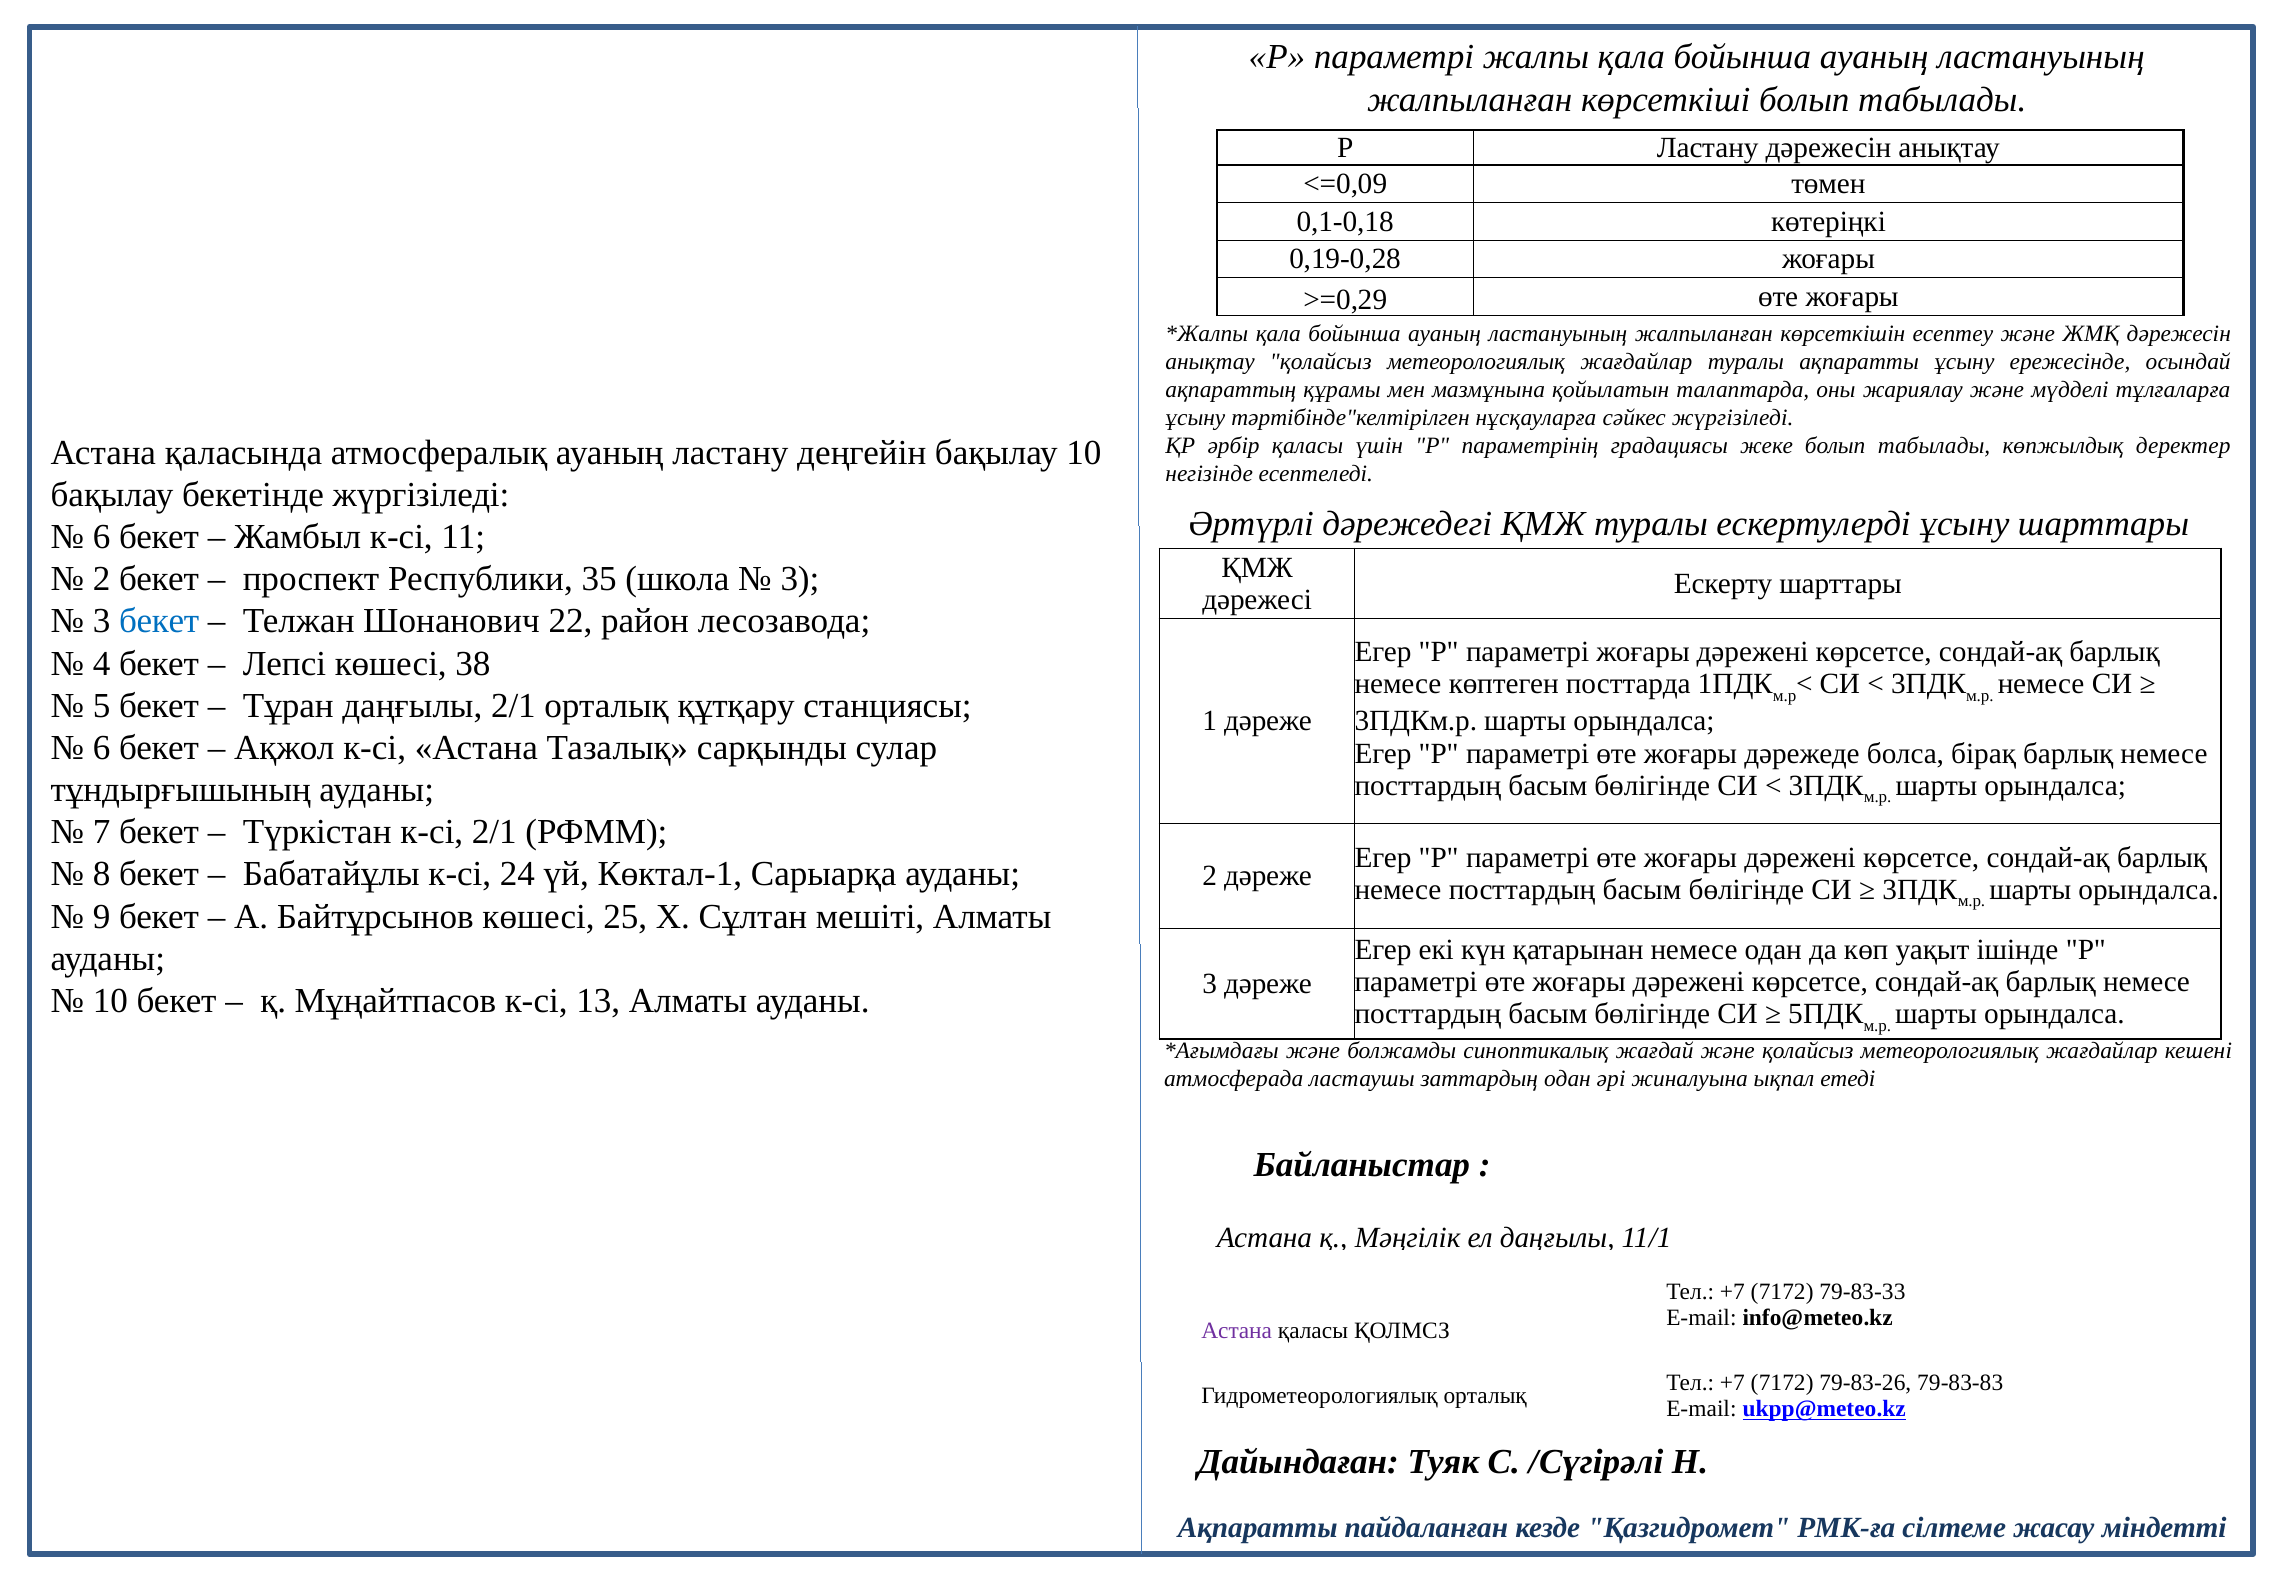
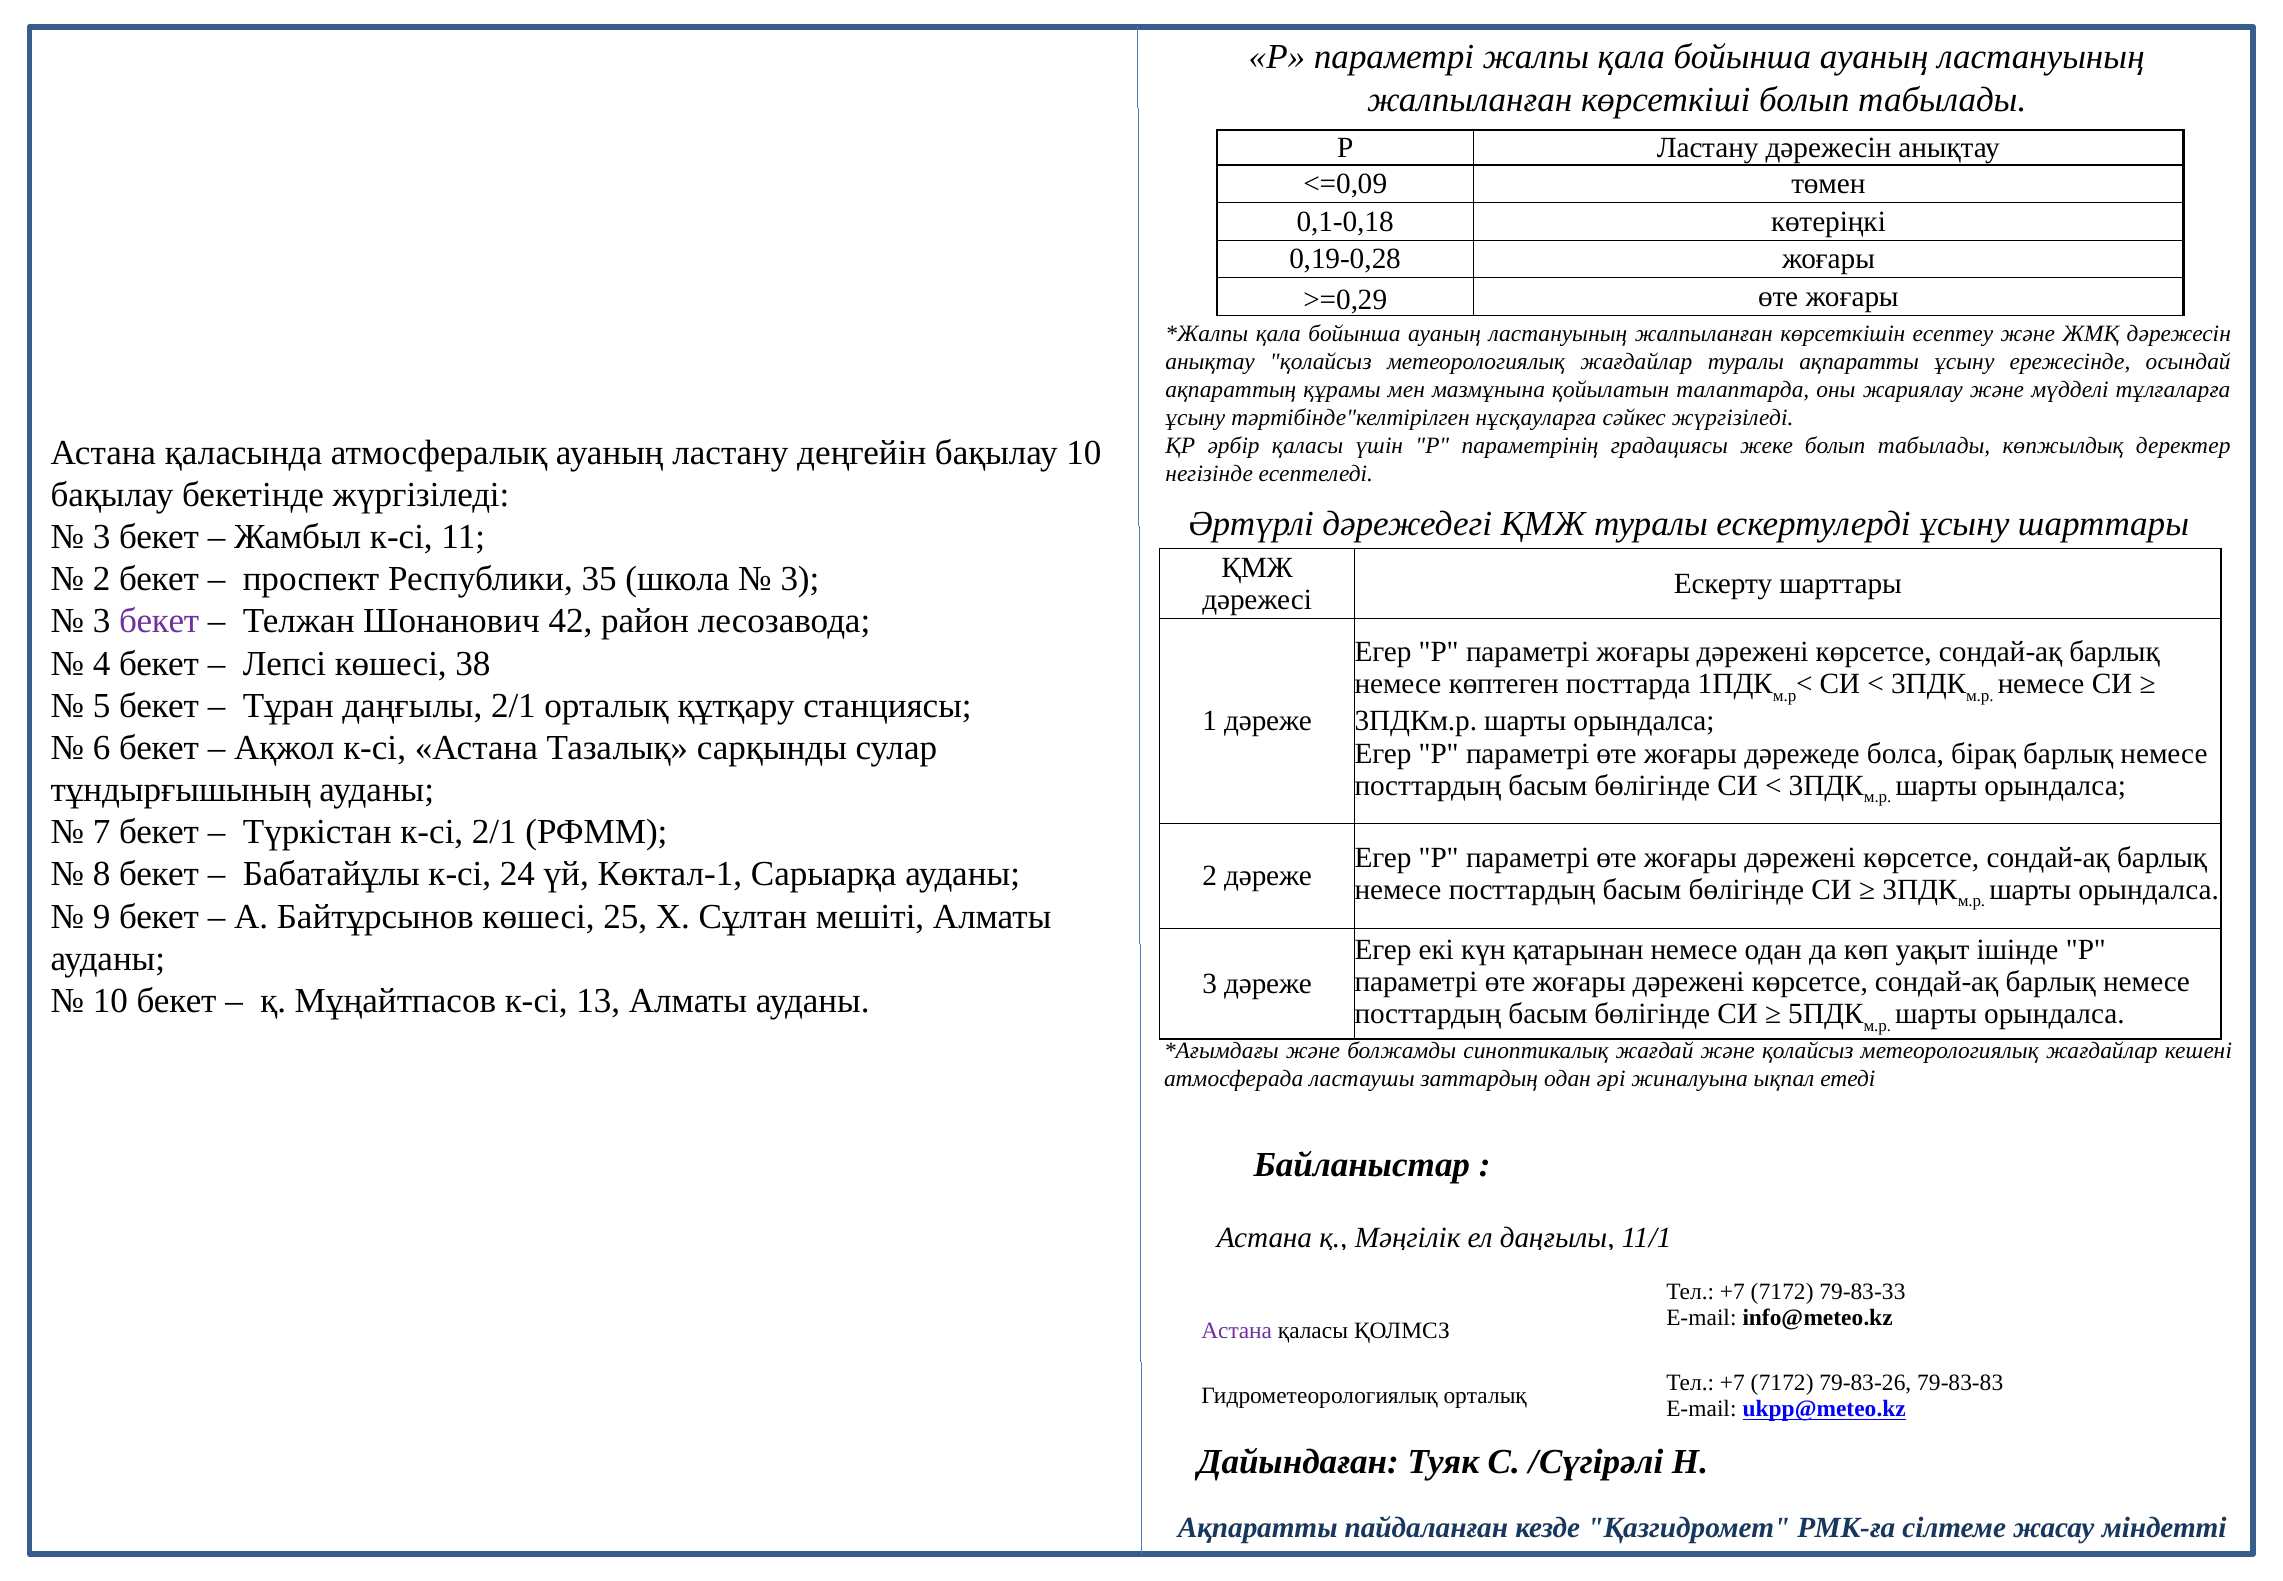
6 at (102, 537): 6 -> 3
бекет at (159, 621) colour: blue -> purple
22: 22 -> 42
